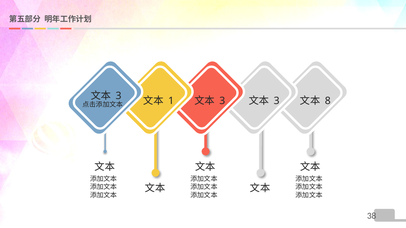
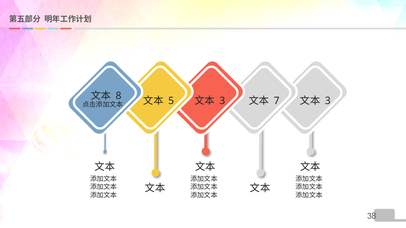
3 at (119, 96): 3 -> 8
1: 1 -> 5
3 at (277, 101): 3 -> 7
8 at (328, 101): 8 -> 3
